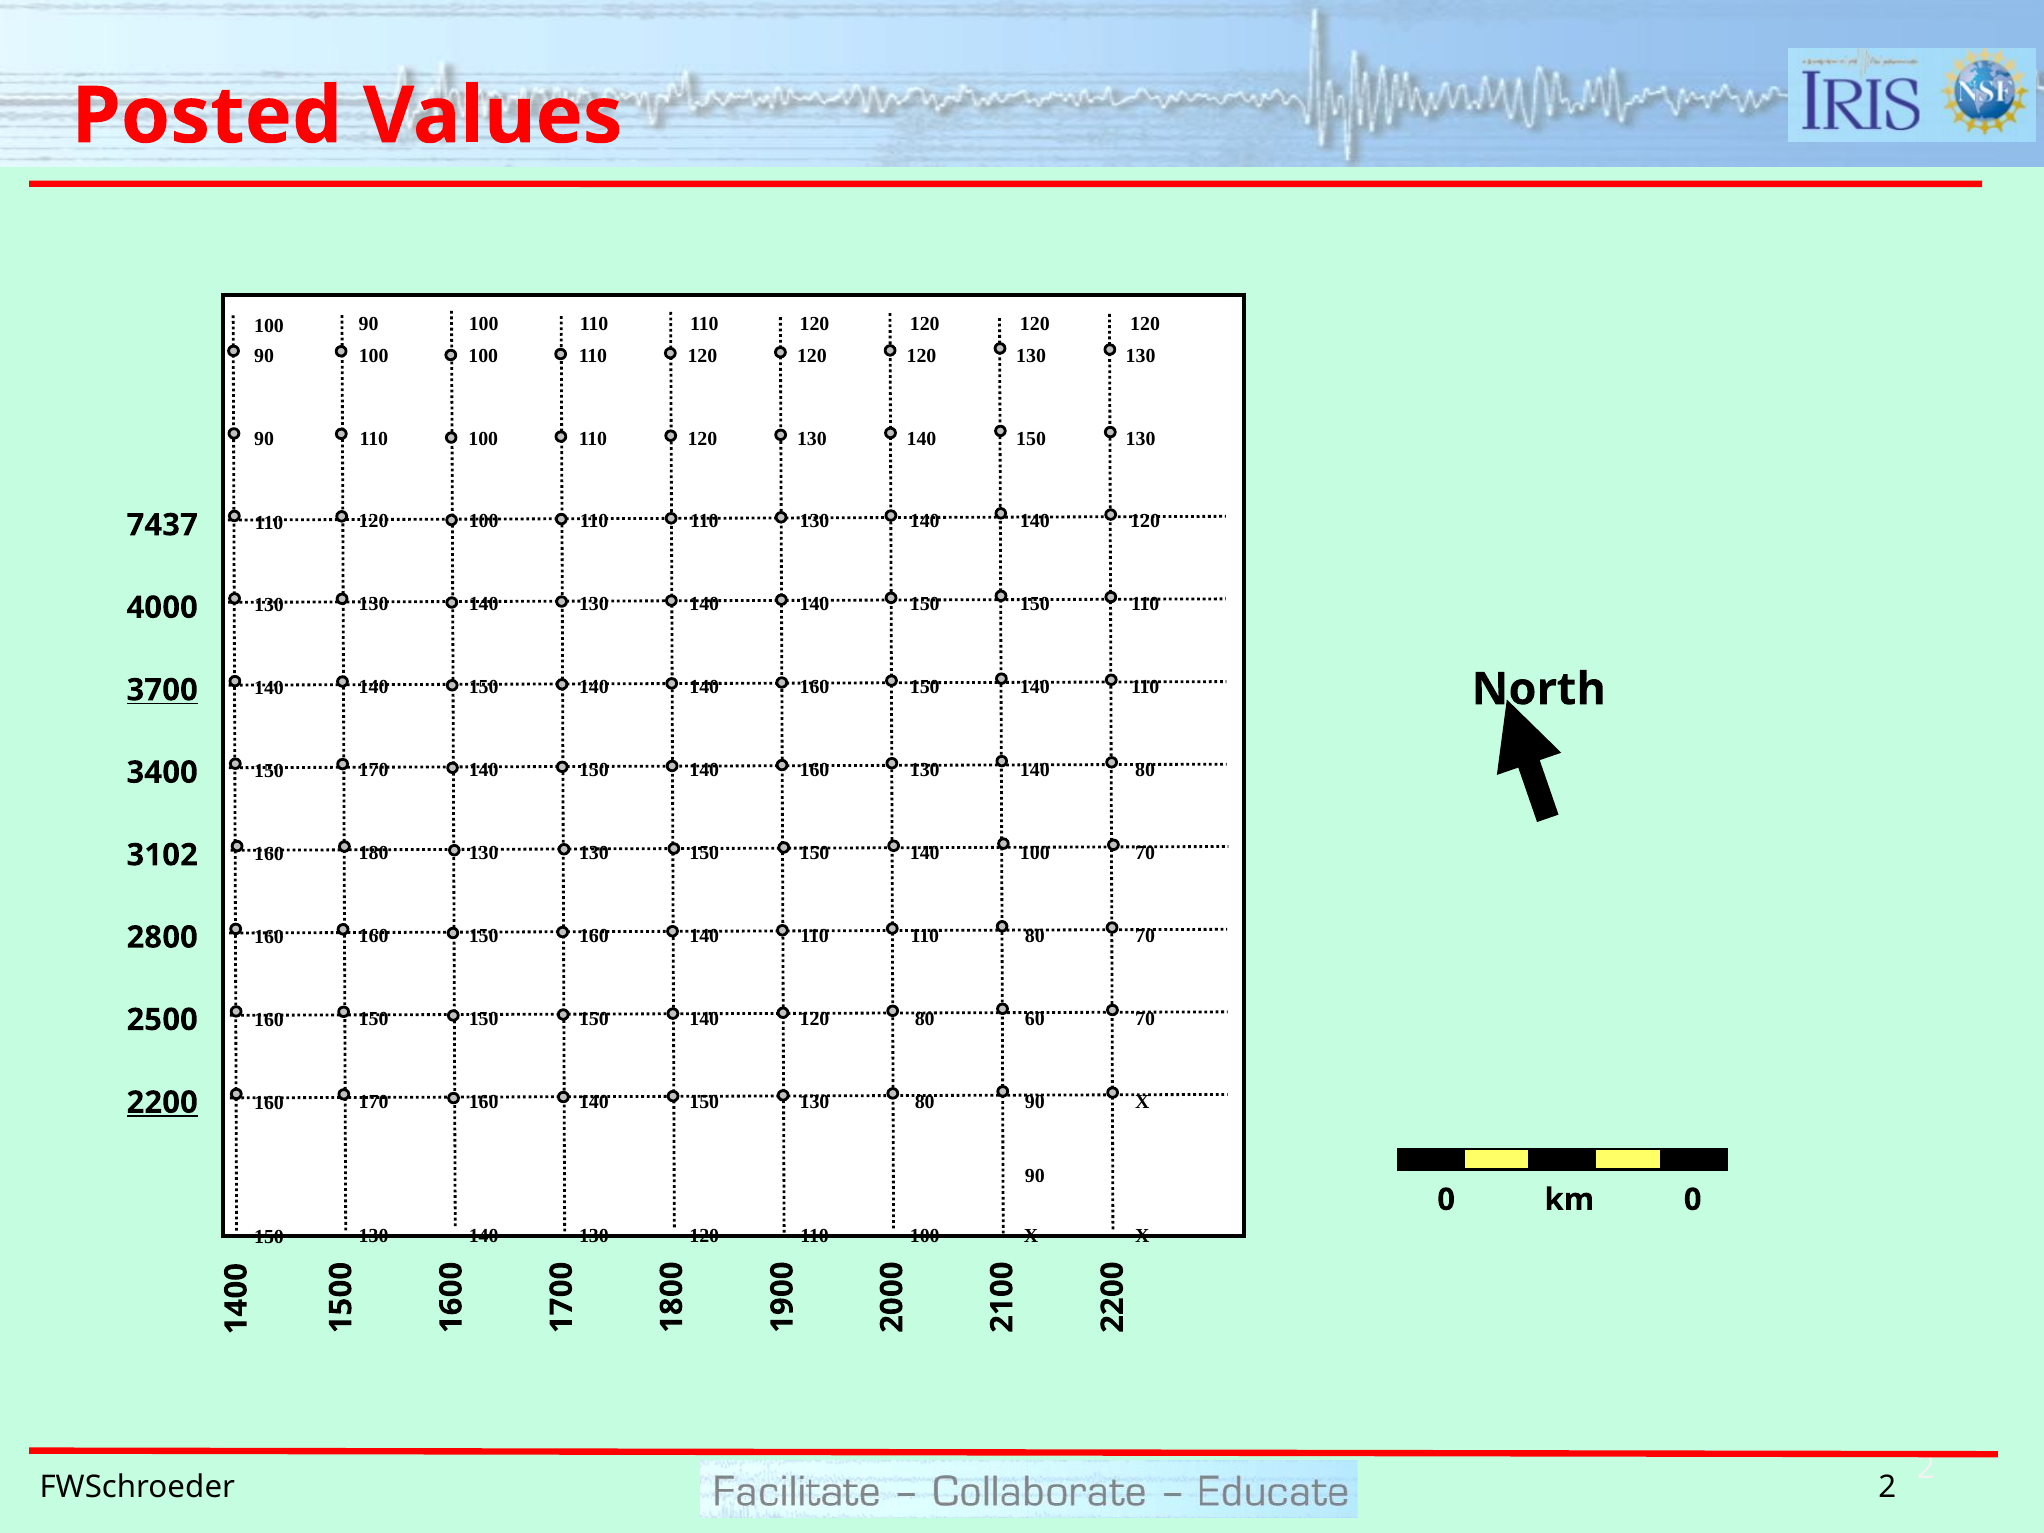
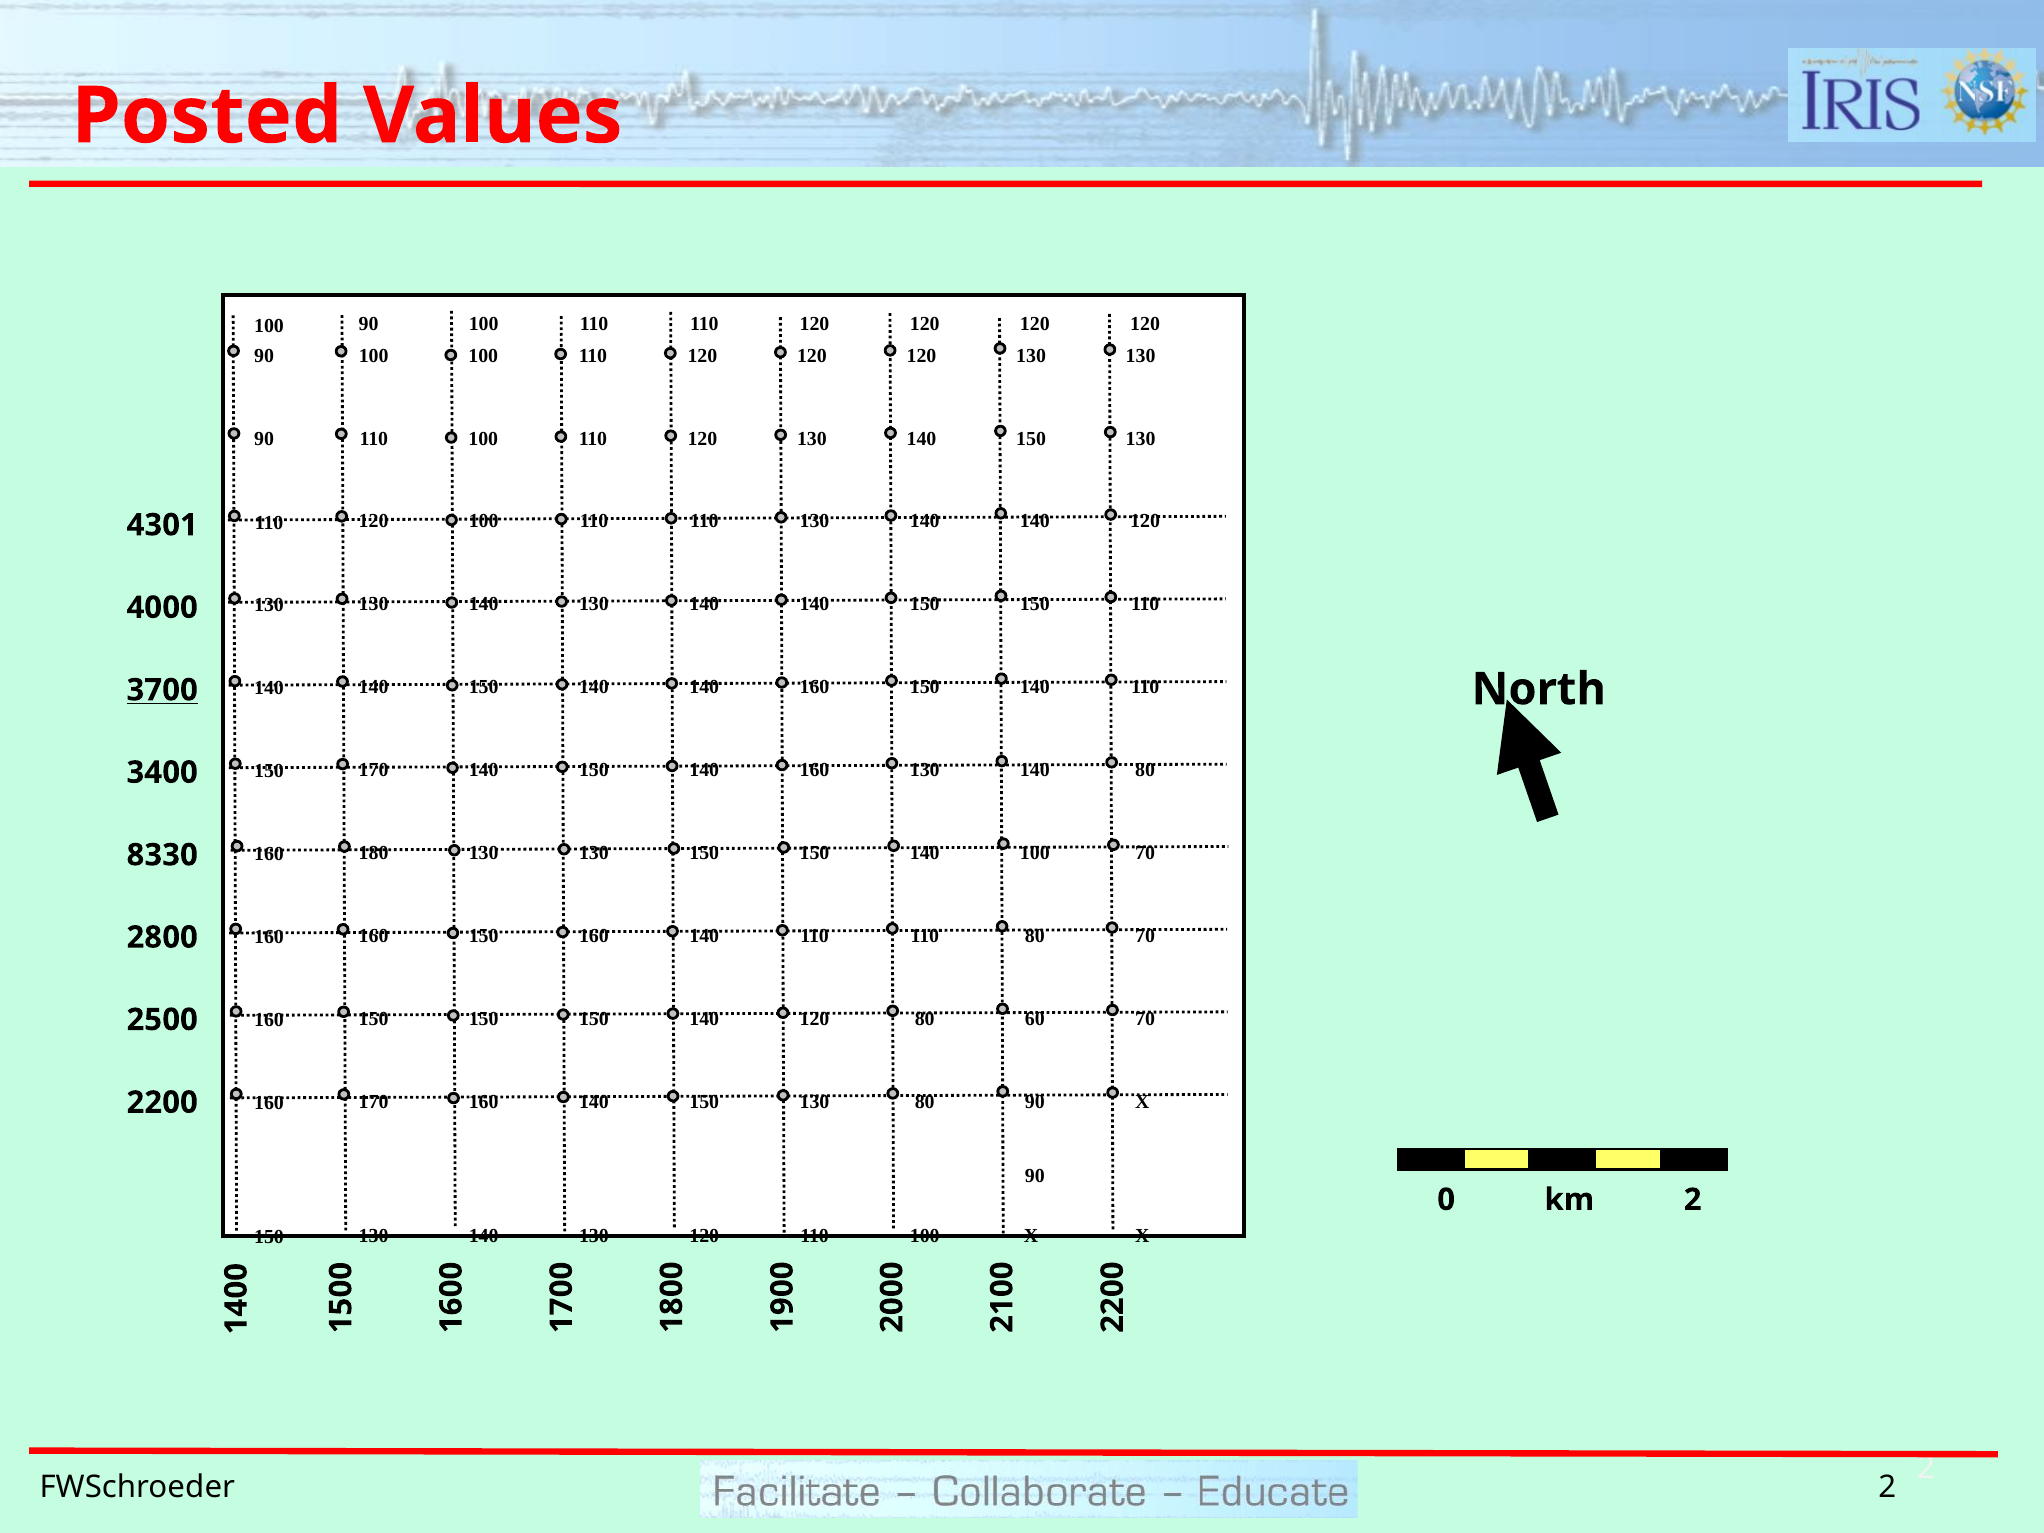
7437: 7437 -> 4301
3102: 3102 -> 8330
2200 underline: present -> none
km 0: 0 -> 2
